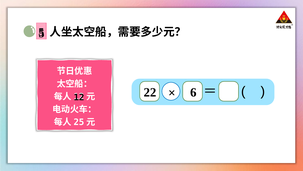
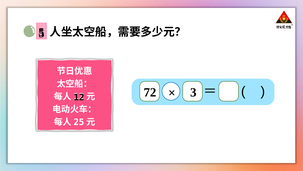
22: 22 -> 72
6: 6 -> 3
